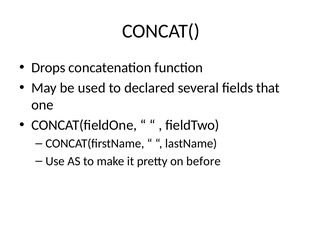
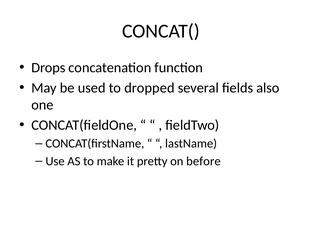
declared: declared -> dropped
that: that -> also
